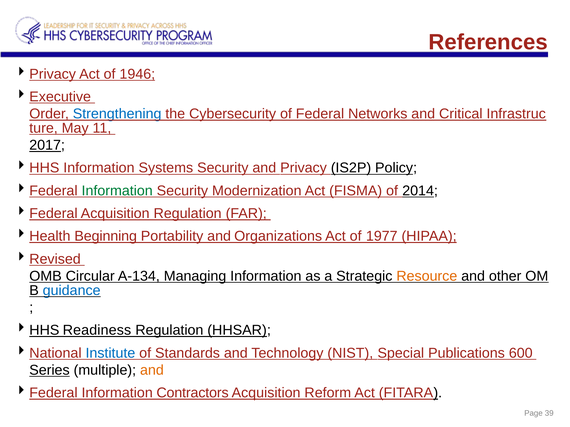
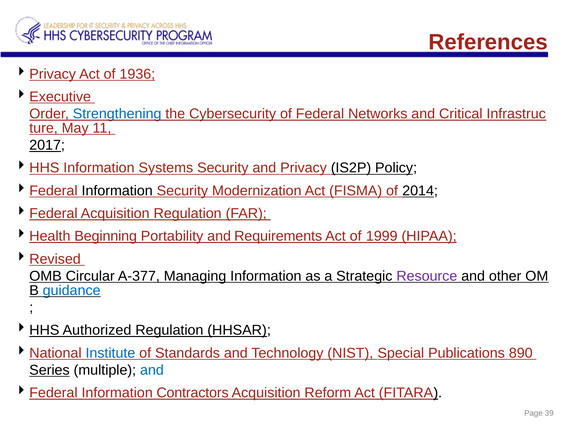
1946: 1946 -> 1936
Information at (117, 191) colour: green -> black
Organizations: Organizations -> Requirements
1977: 1977 -> 1999
A-134: A-134 -> A-377
Resource colour: orange -> purple
Readiness: Readiness -> Authorized
600: 600 -> 890
and at (152, 370) colour: orange -> blue
